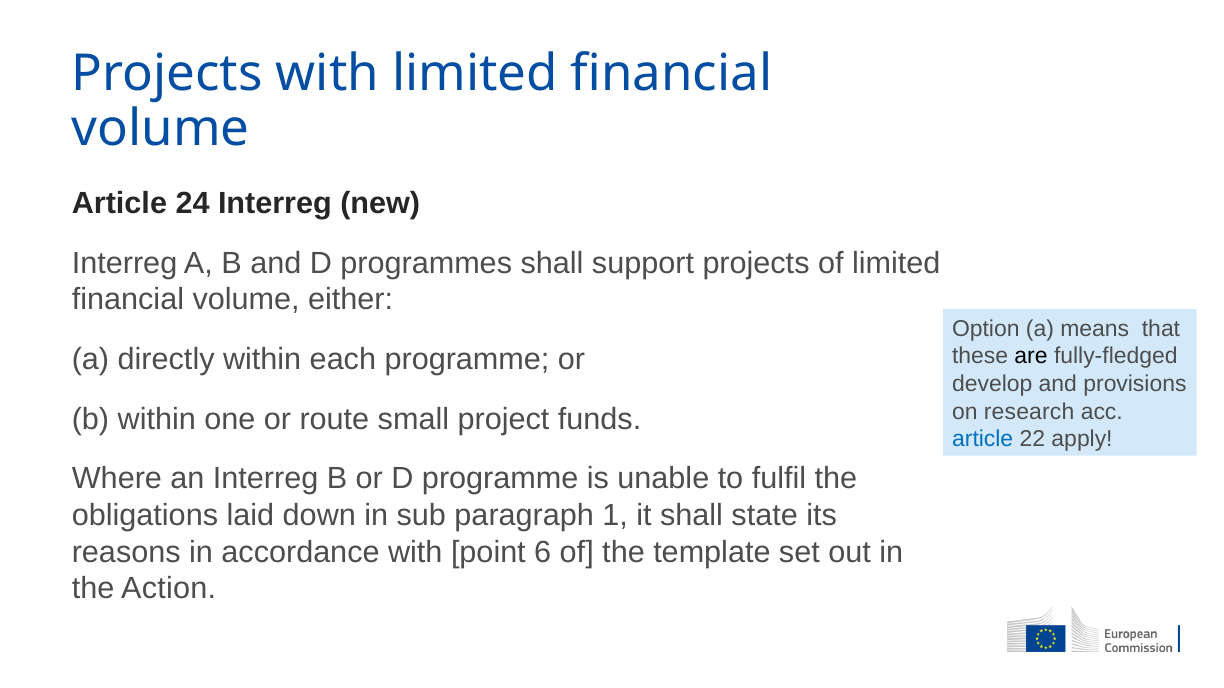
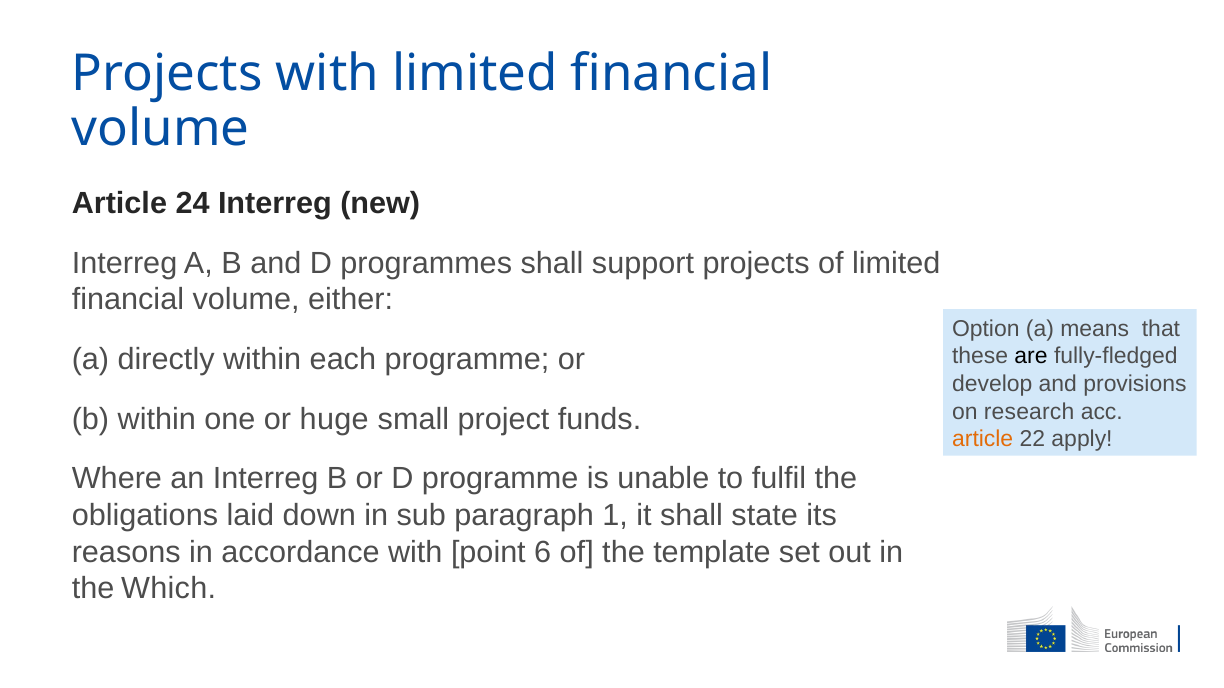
route: route -> huge
article at (983, 439) colour: blue -> orange
Action: Action -> Which
